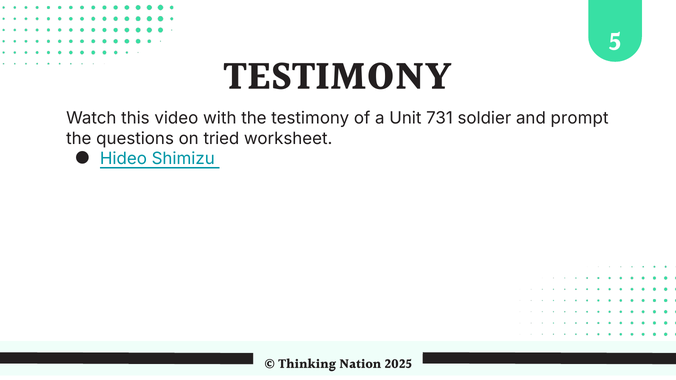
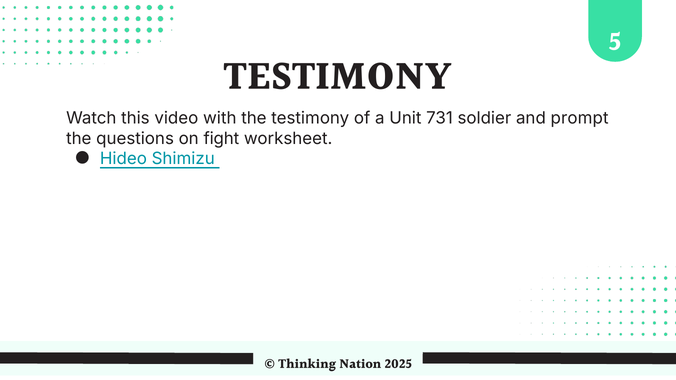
tried: tried -> fight
